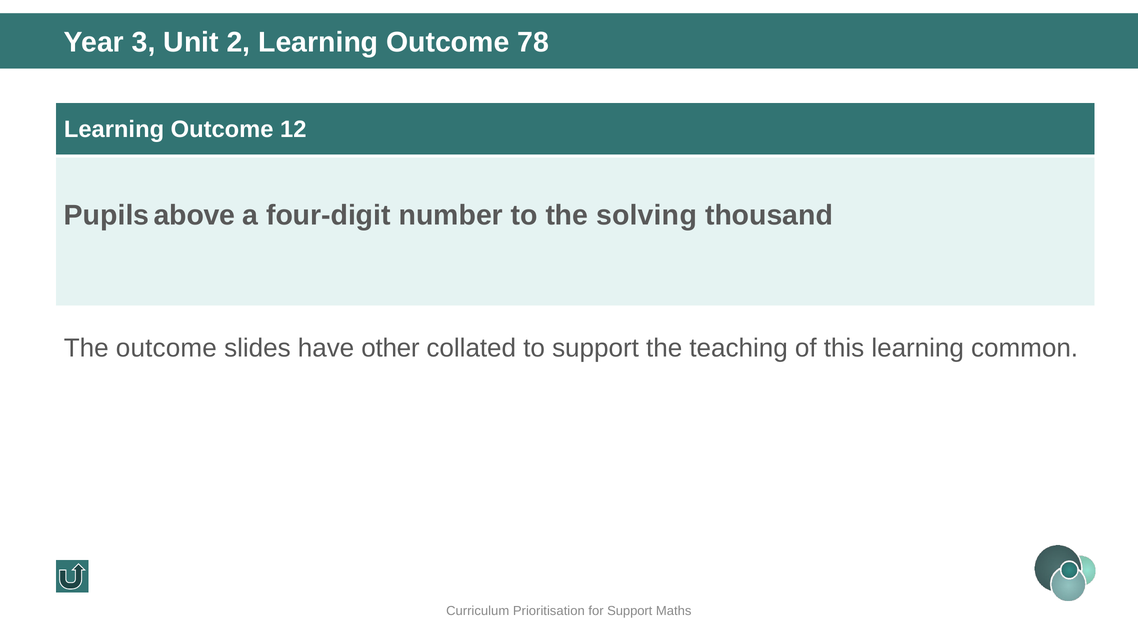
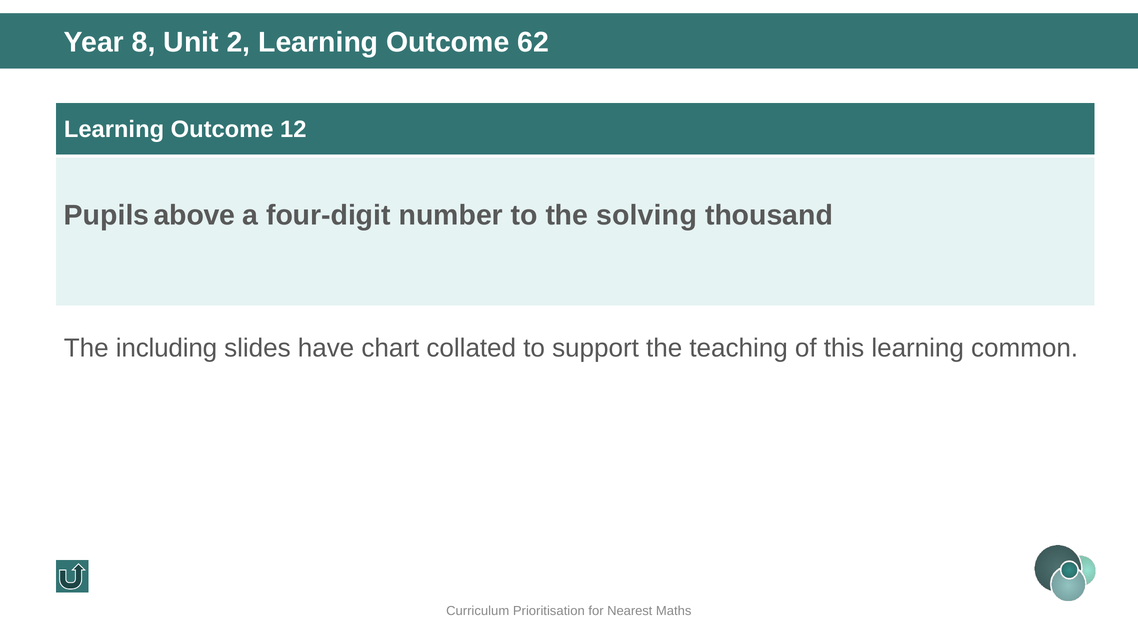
3: 3 -> 8
78: 78 -> 62
The outcome: outcome -> including
other: other -> chart
for Support: Support -> Nearest
